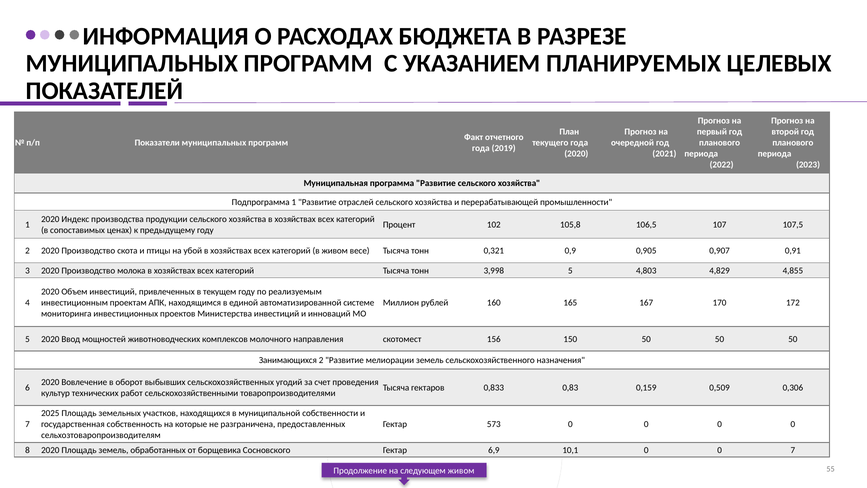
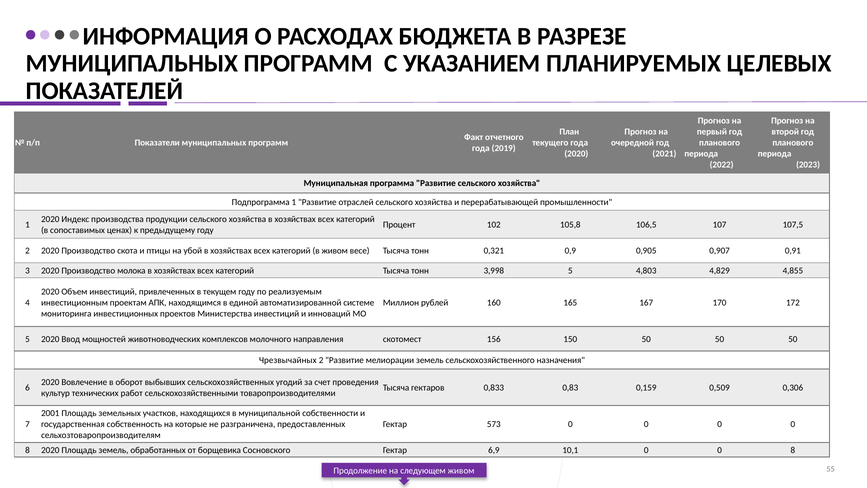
Занимающихся: Занимающихся -> Чрезвычайных
2025: 2025 -> 2001
10,1 0 0 7: 7 -> 8
